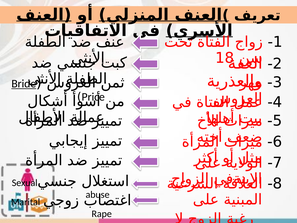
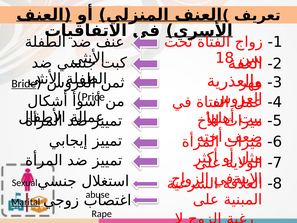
Marital underline: none -> present
